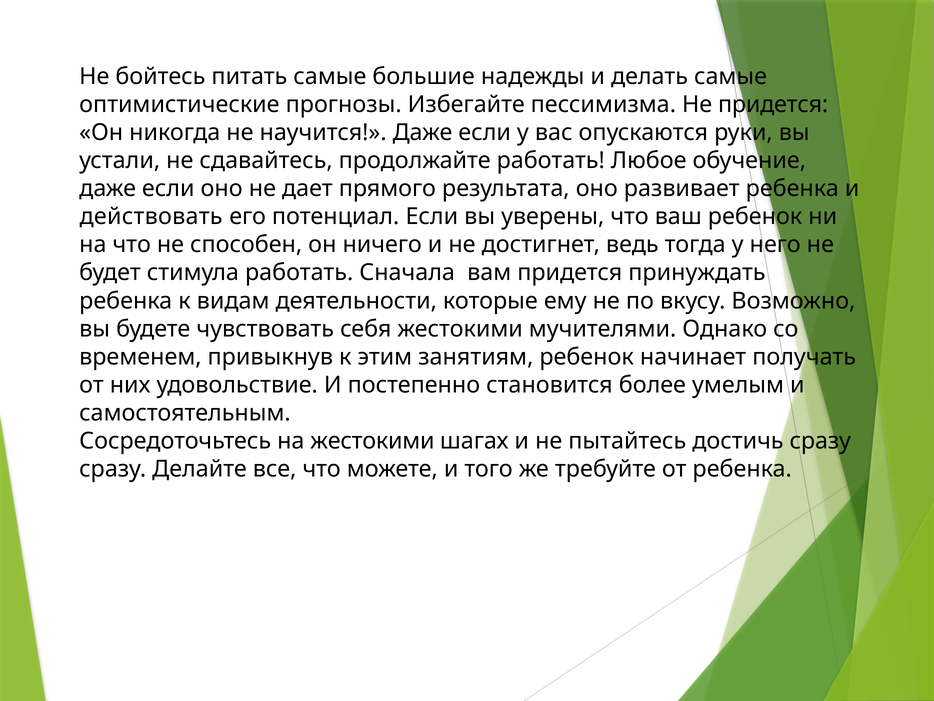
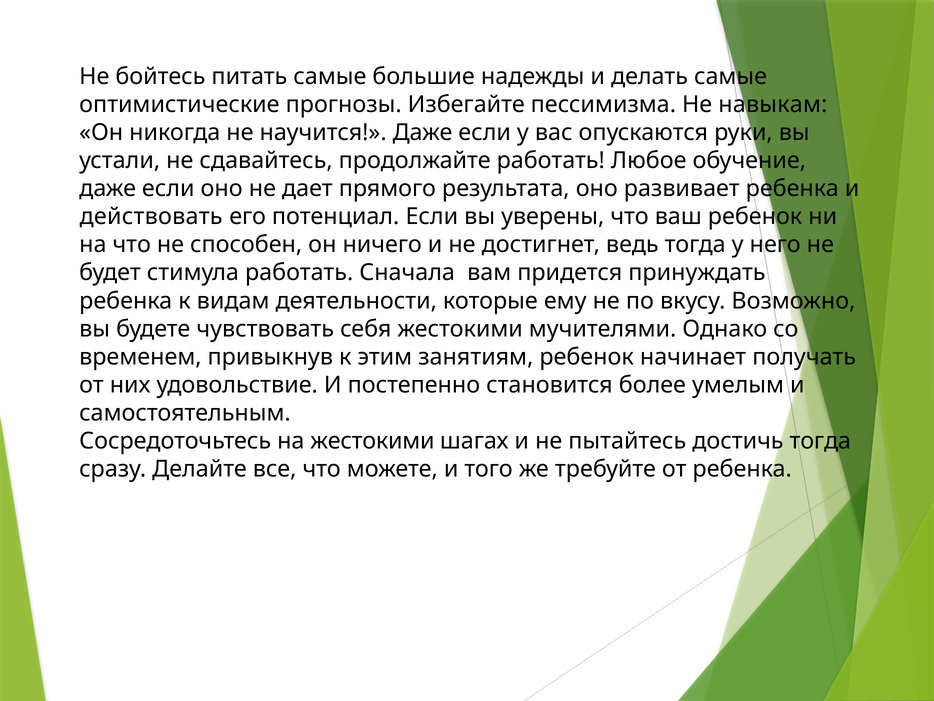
Не придется: придется -> навыкам
достичь сразу: сразу -> тогда
